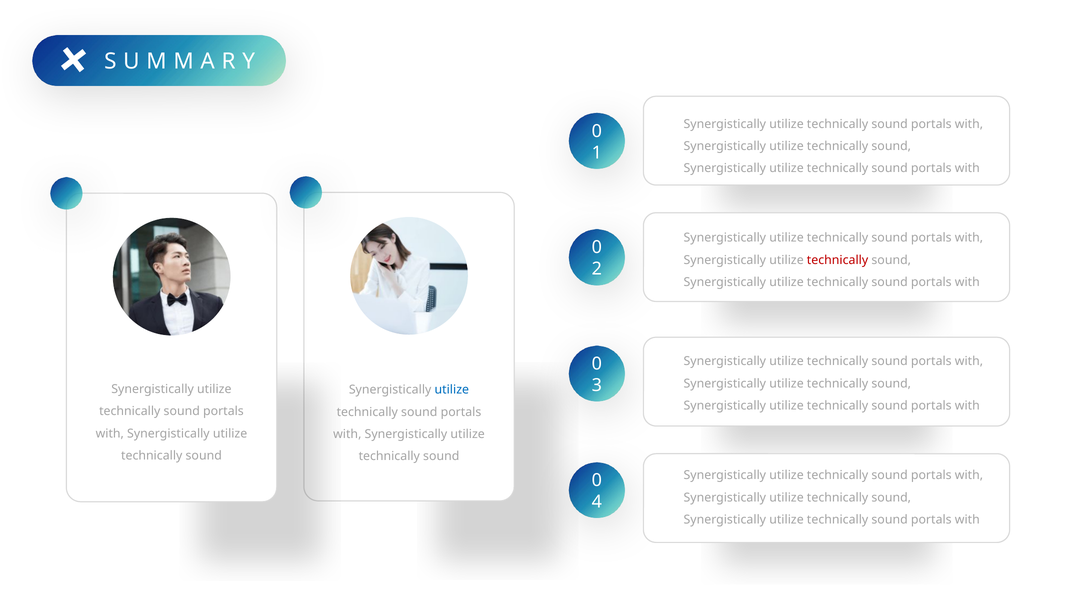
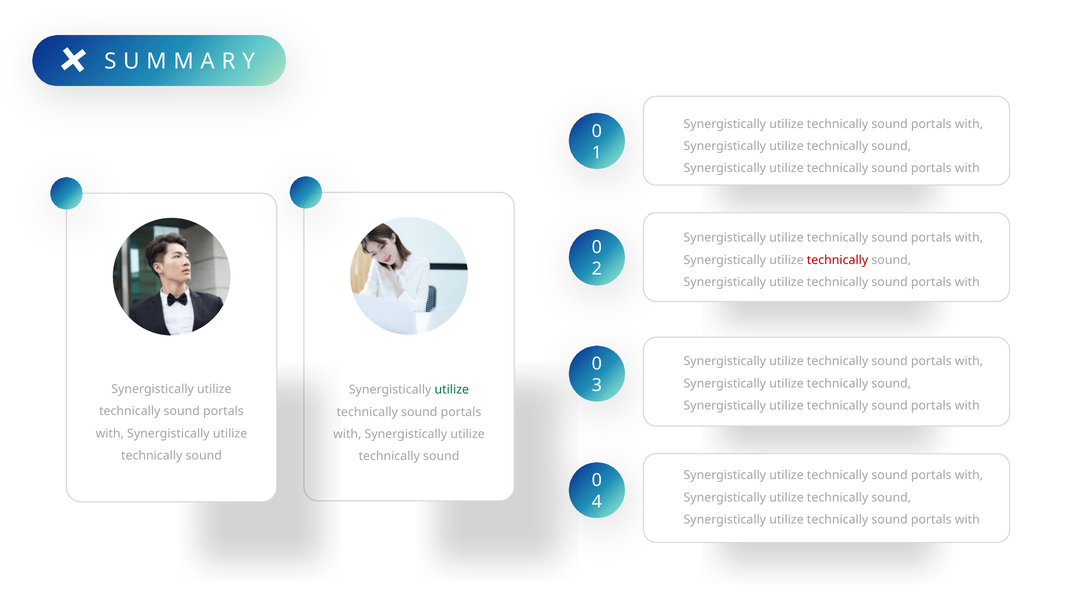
utilize at (452, 390) colour: blue -> green
